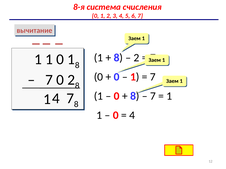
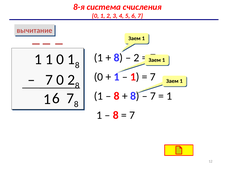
0 at (117, 77): 0 -> 1
0 at (117, 96): 0 -> 8
1 4: 4 -> 6
0 at (116, 115): 0 -> 8
4 at (132, 115): 4 -> 7
